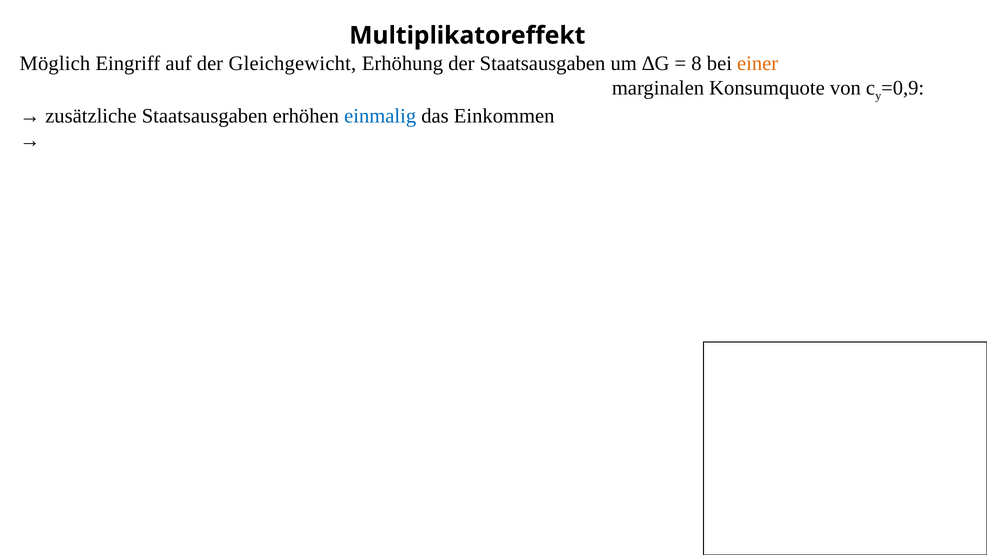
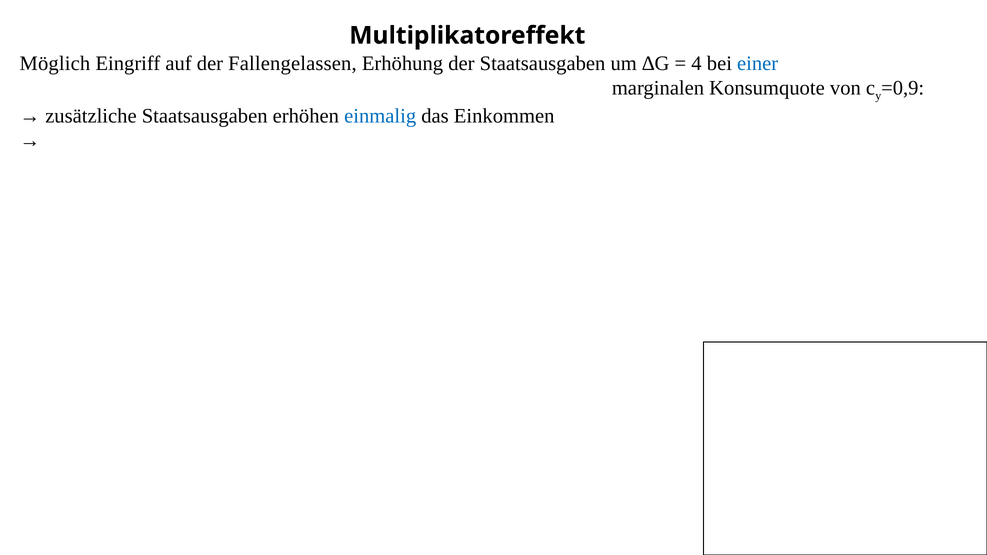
Gleichgewicht: Gleichgewicht -> Fallengelassen
8: 8 -> 4
einer colour: orange -> blue
